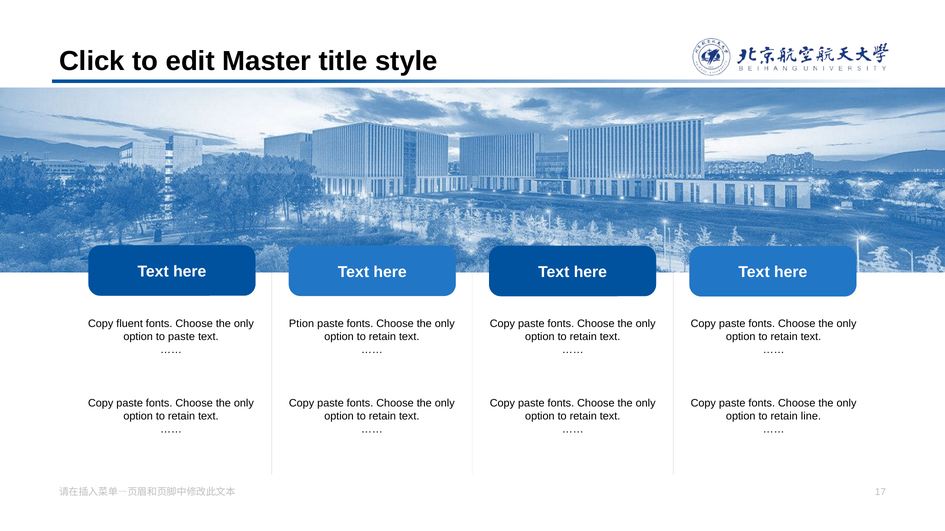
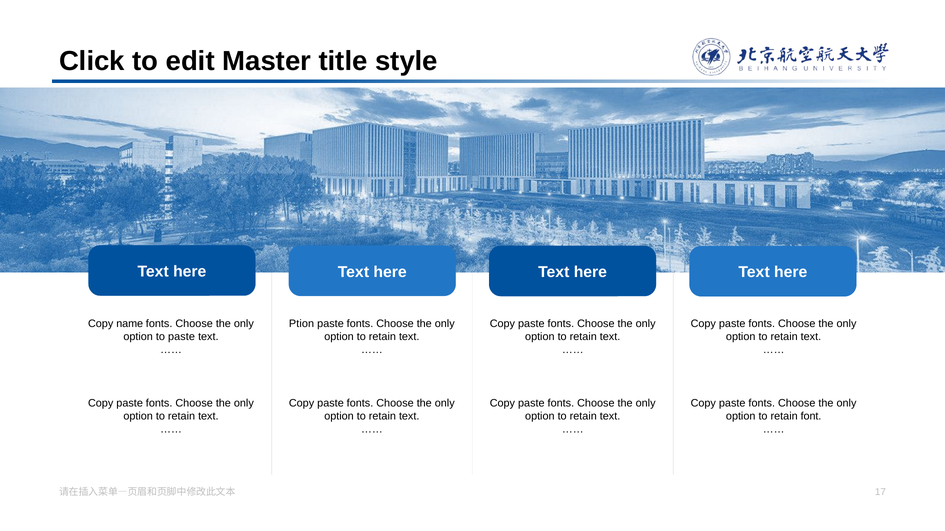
fluent: fluent -> name
line: line -> font
